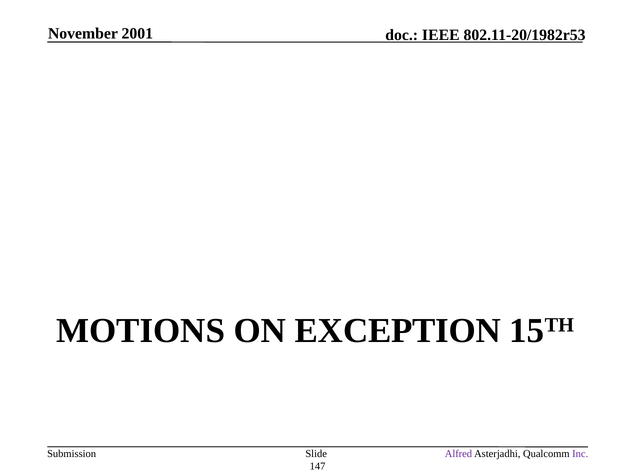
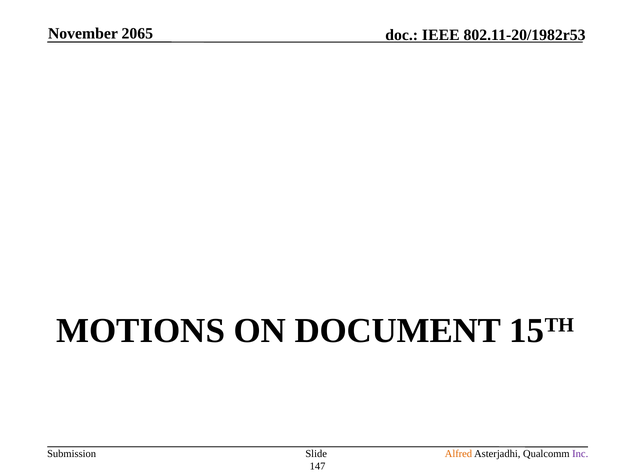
2001: 2001 -> 2065
EXCEPTION: EXCEPTION -> DOCUMENT
Alfred colour: purple -> orange
